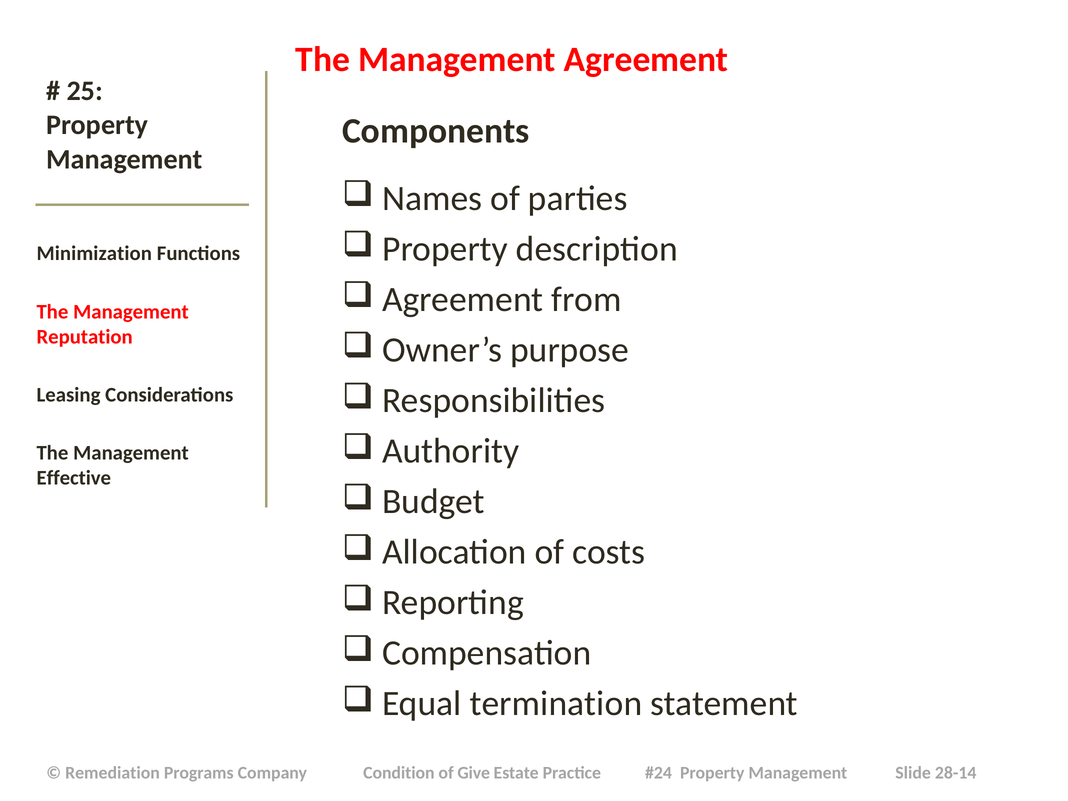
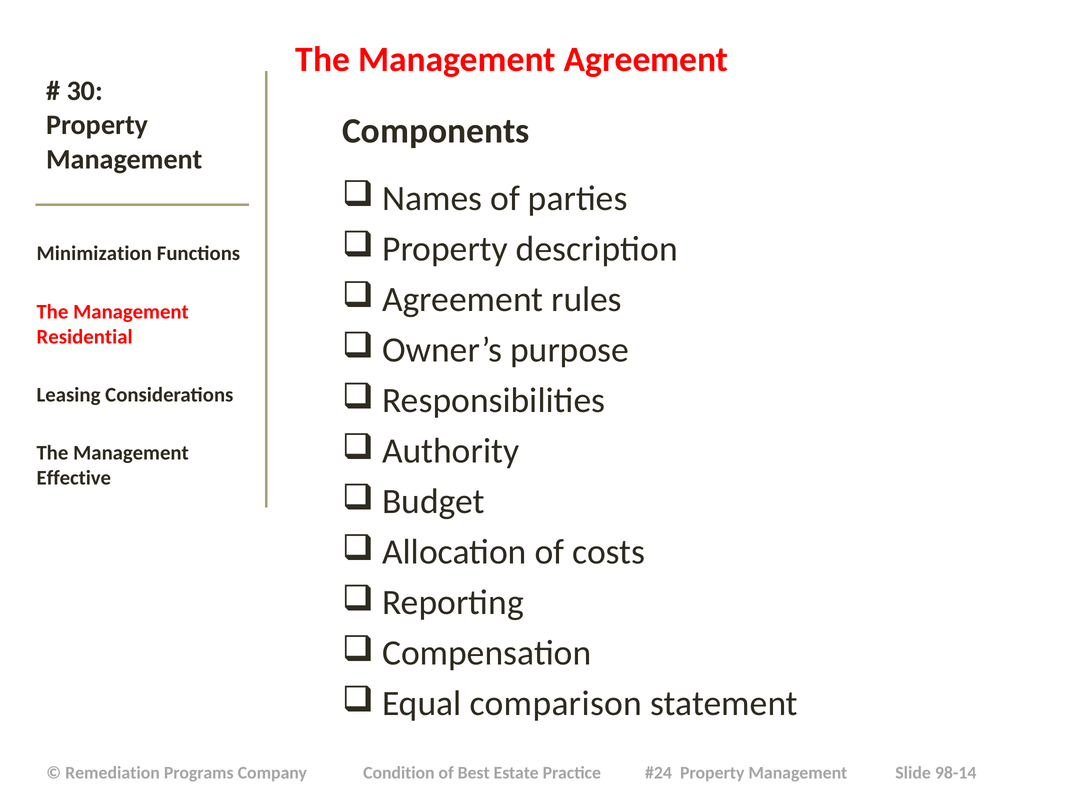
25: 25 -> 30
from: from -> rules
Reputation: Reputation -> Residential
termination: termination -> comparison
Give: Give -> Best
28-14: 28-14 -> 98-14
